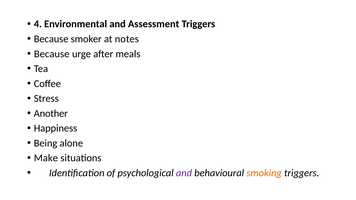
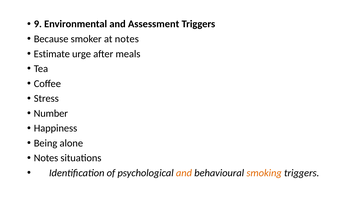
4: 4 -> 9
Because at (52, 54): Because -> Estimate
Another: Another -> Number
Make at (46, 158): Make -> Notes
and at (184, 173) colour: purple -> orange
